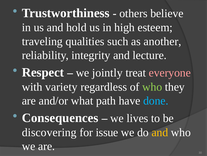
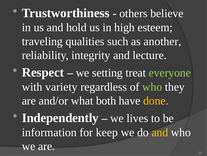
jointly: jointly -> setting
everyone colour: pink -> light green
path: path -> both
done colour: light blue -> yellow
Consequences: Consequences -> Independently
discovering: discovering -> information
issue: issue -> keep
